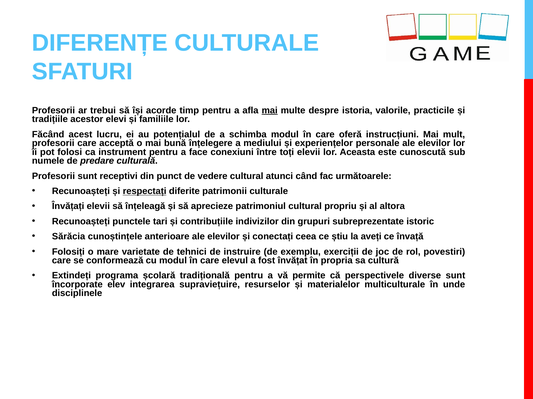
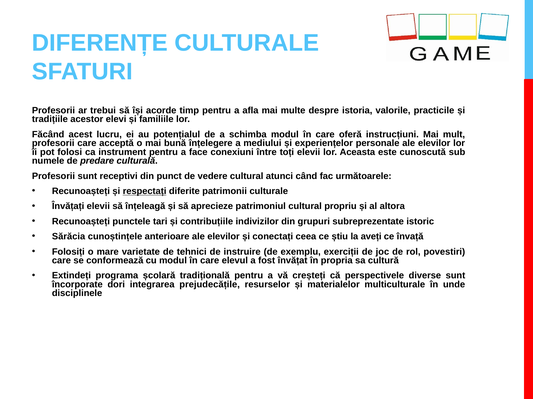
mai at (270, 111) underline: present -> none
permite: permite -> creșteți
elev: elev -> dori
supraviețuire: supraviețuire -> prejudecățile
